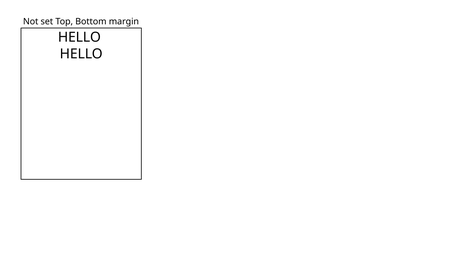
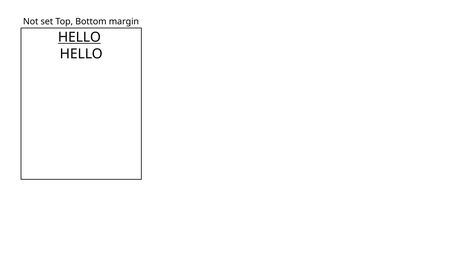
HELLO at (79, 37) underline: none -> present
